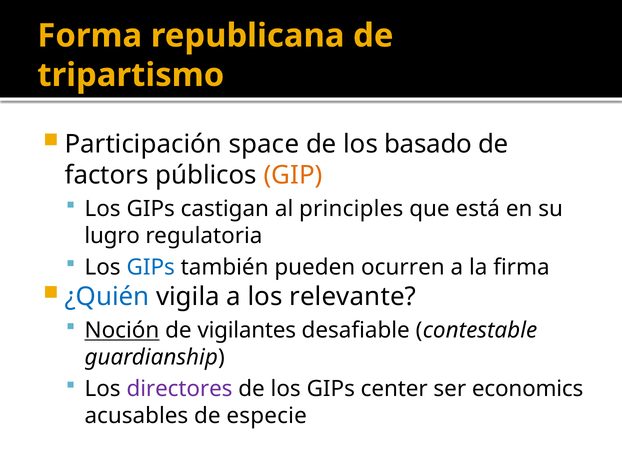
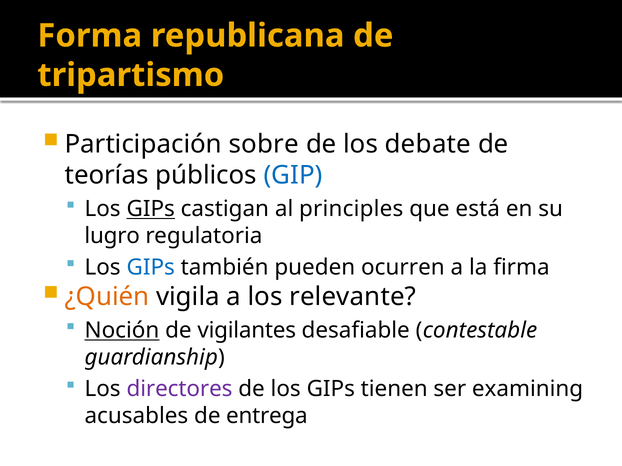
space: space -> sobre
basado: basado -> debate
factors: factors -> teorías
GIP colour: orange -> blue
GIPs at (151, 209) underline: none -> present
¿Quién colour: blue -> orange
center: center -> tienen
economics: economics -> examining
especie: especie -> entrega
